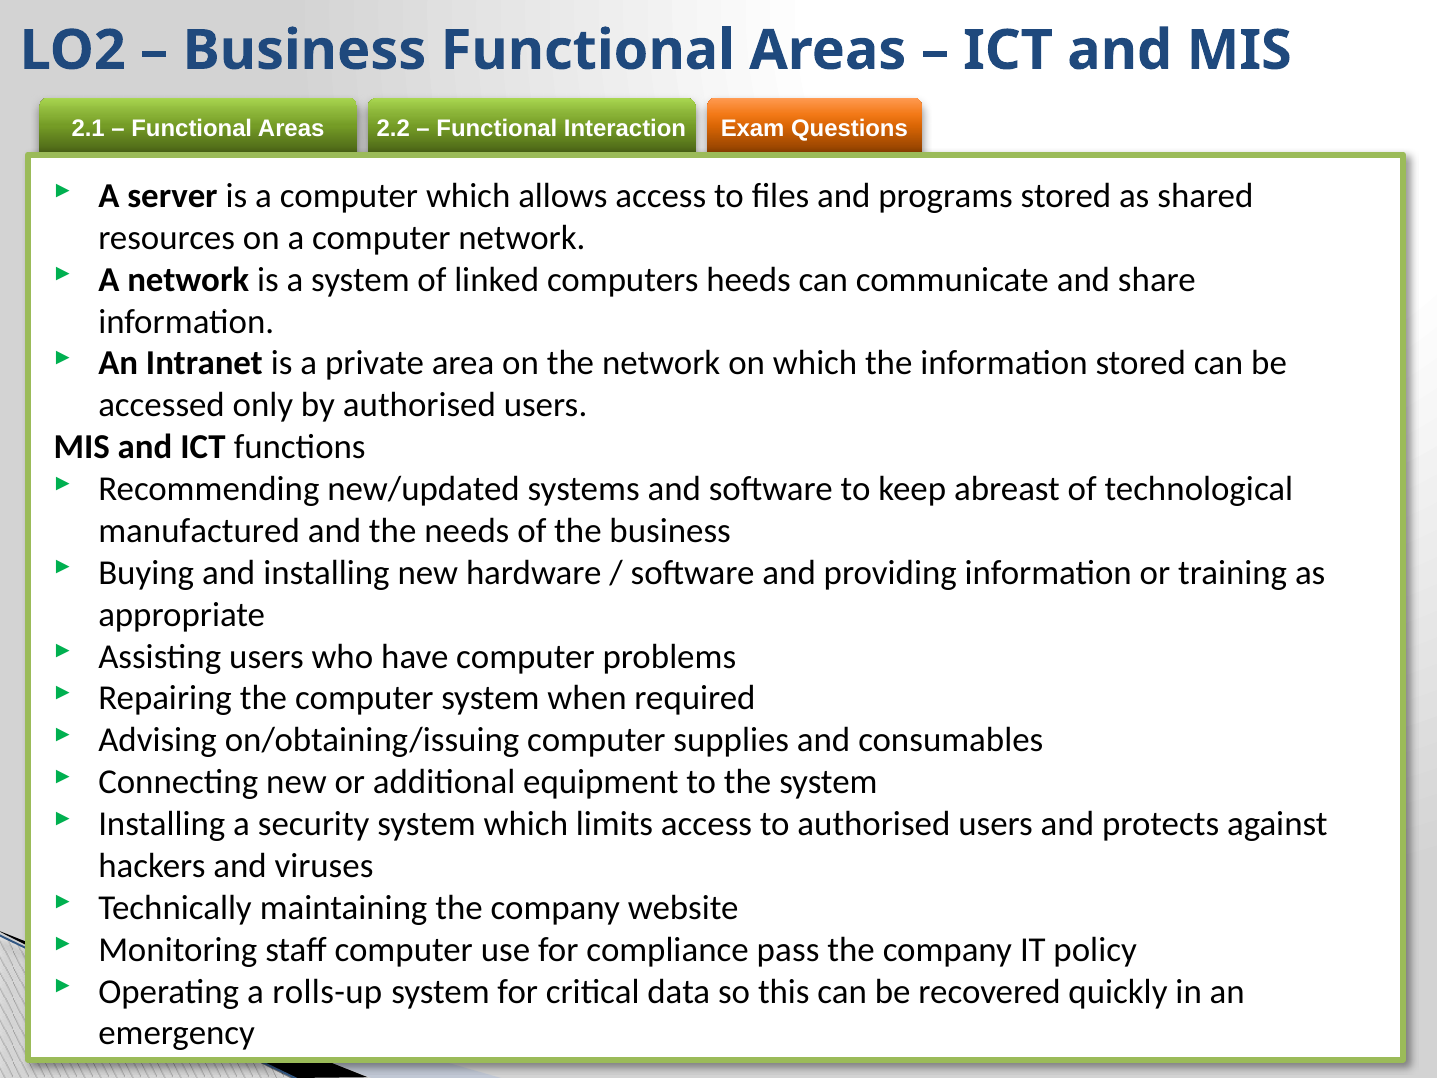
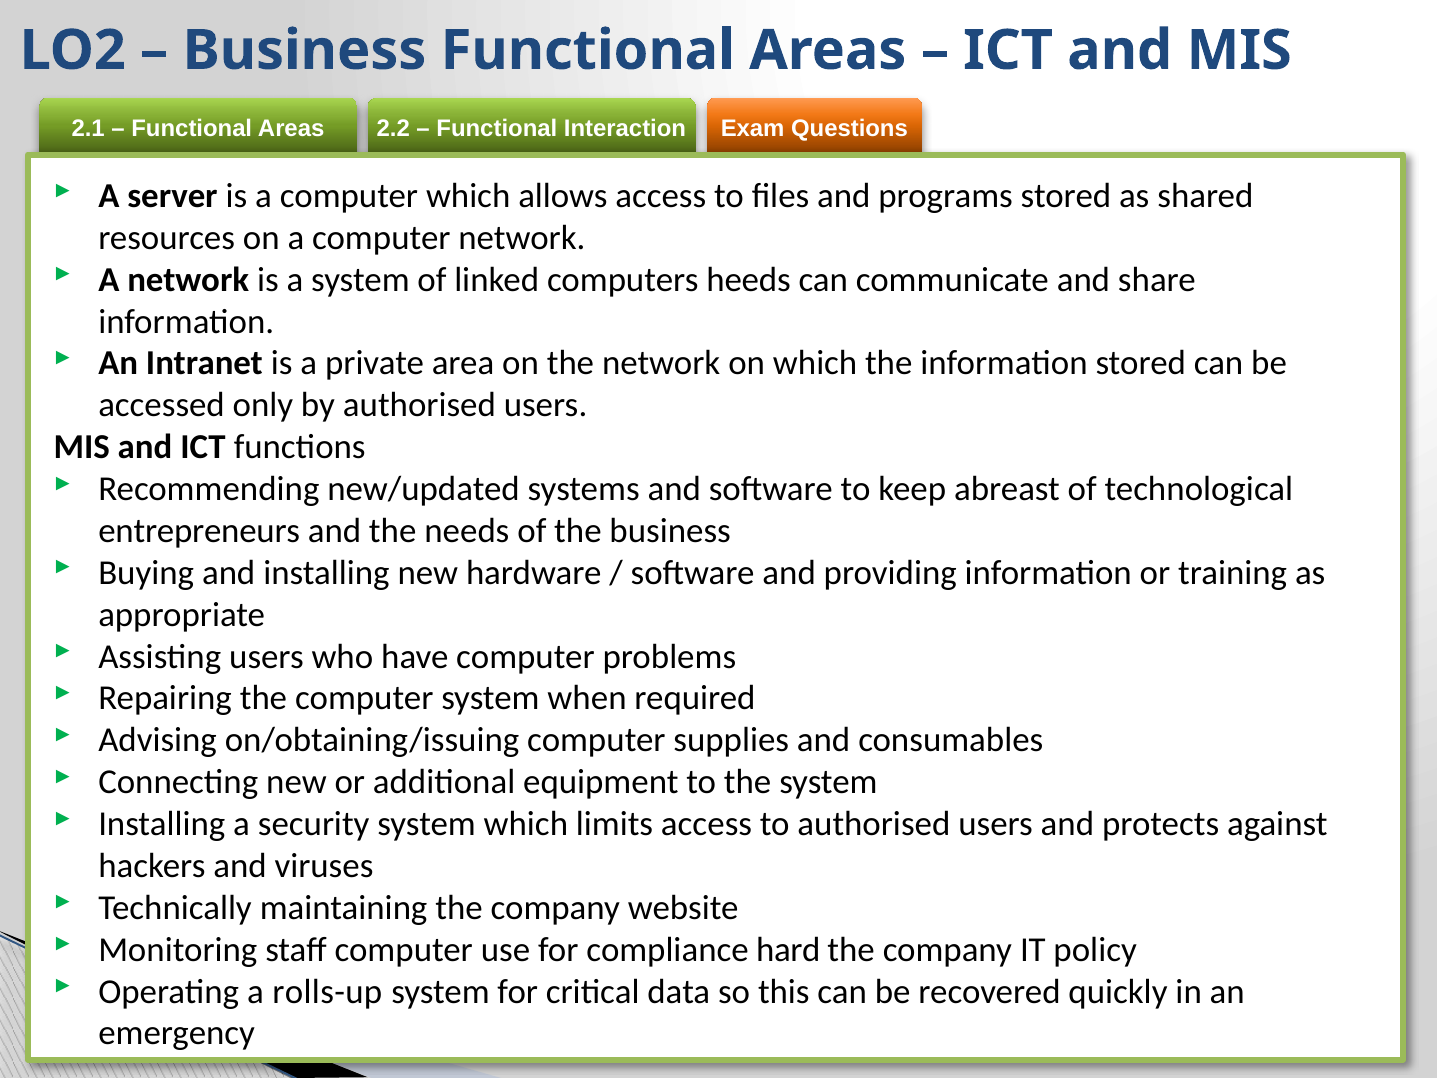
manufactured: manufactured -> entrepreneurs
pass: pass -> hard
